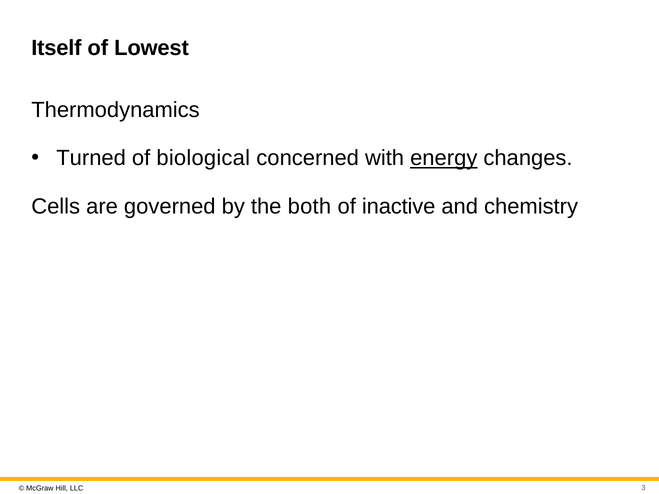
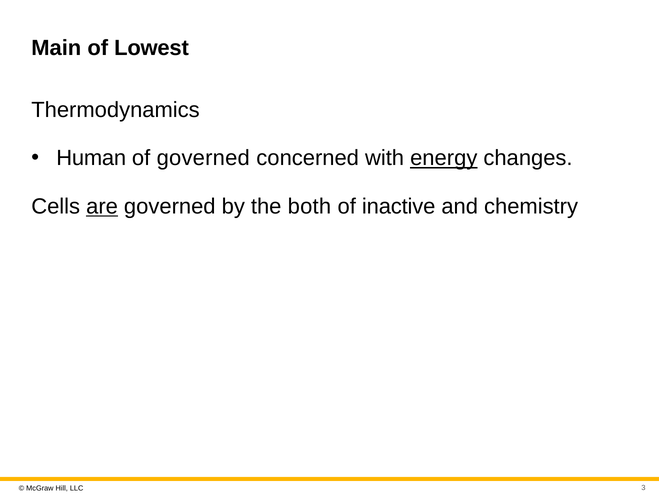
Itself: Itself -> Main
Turned: Turned -> Human
of biological: biological -> governed
are underline: none -> present
